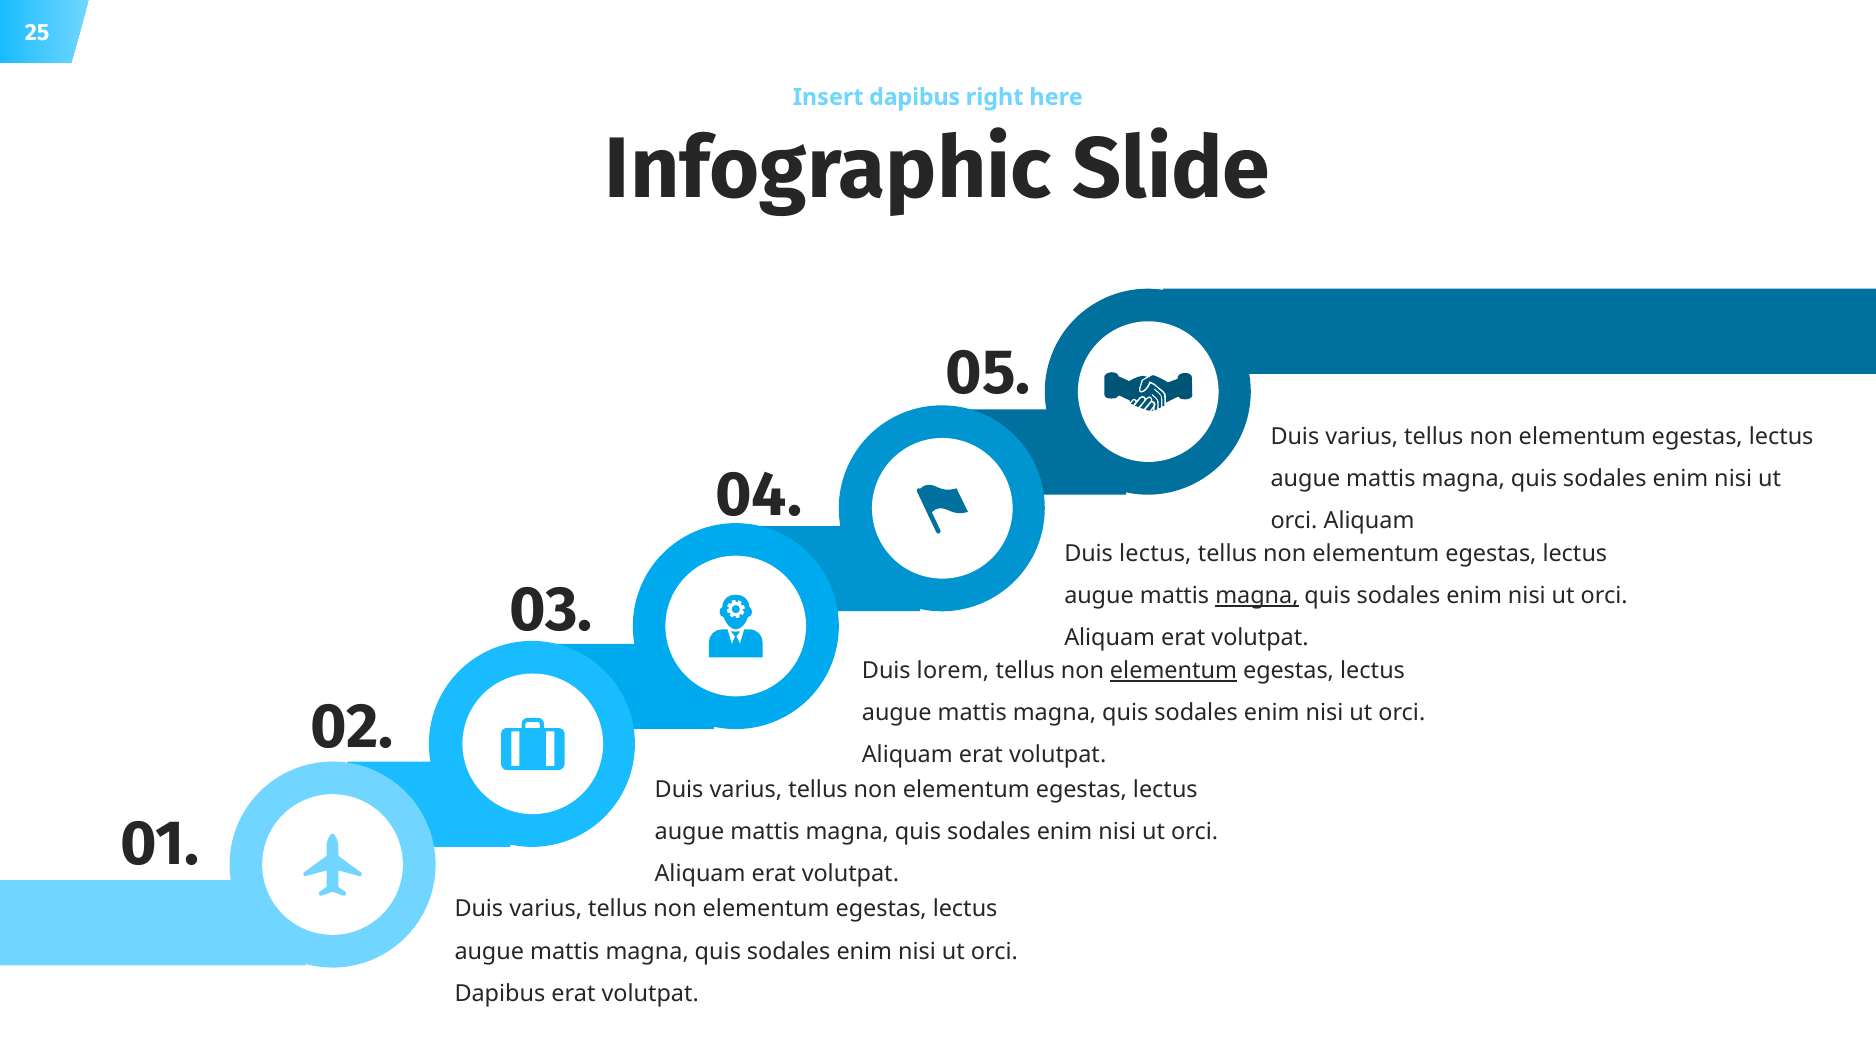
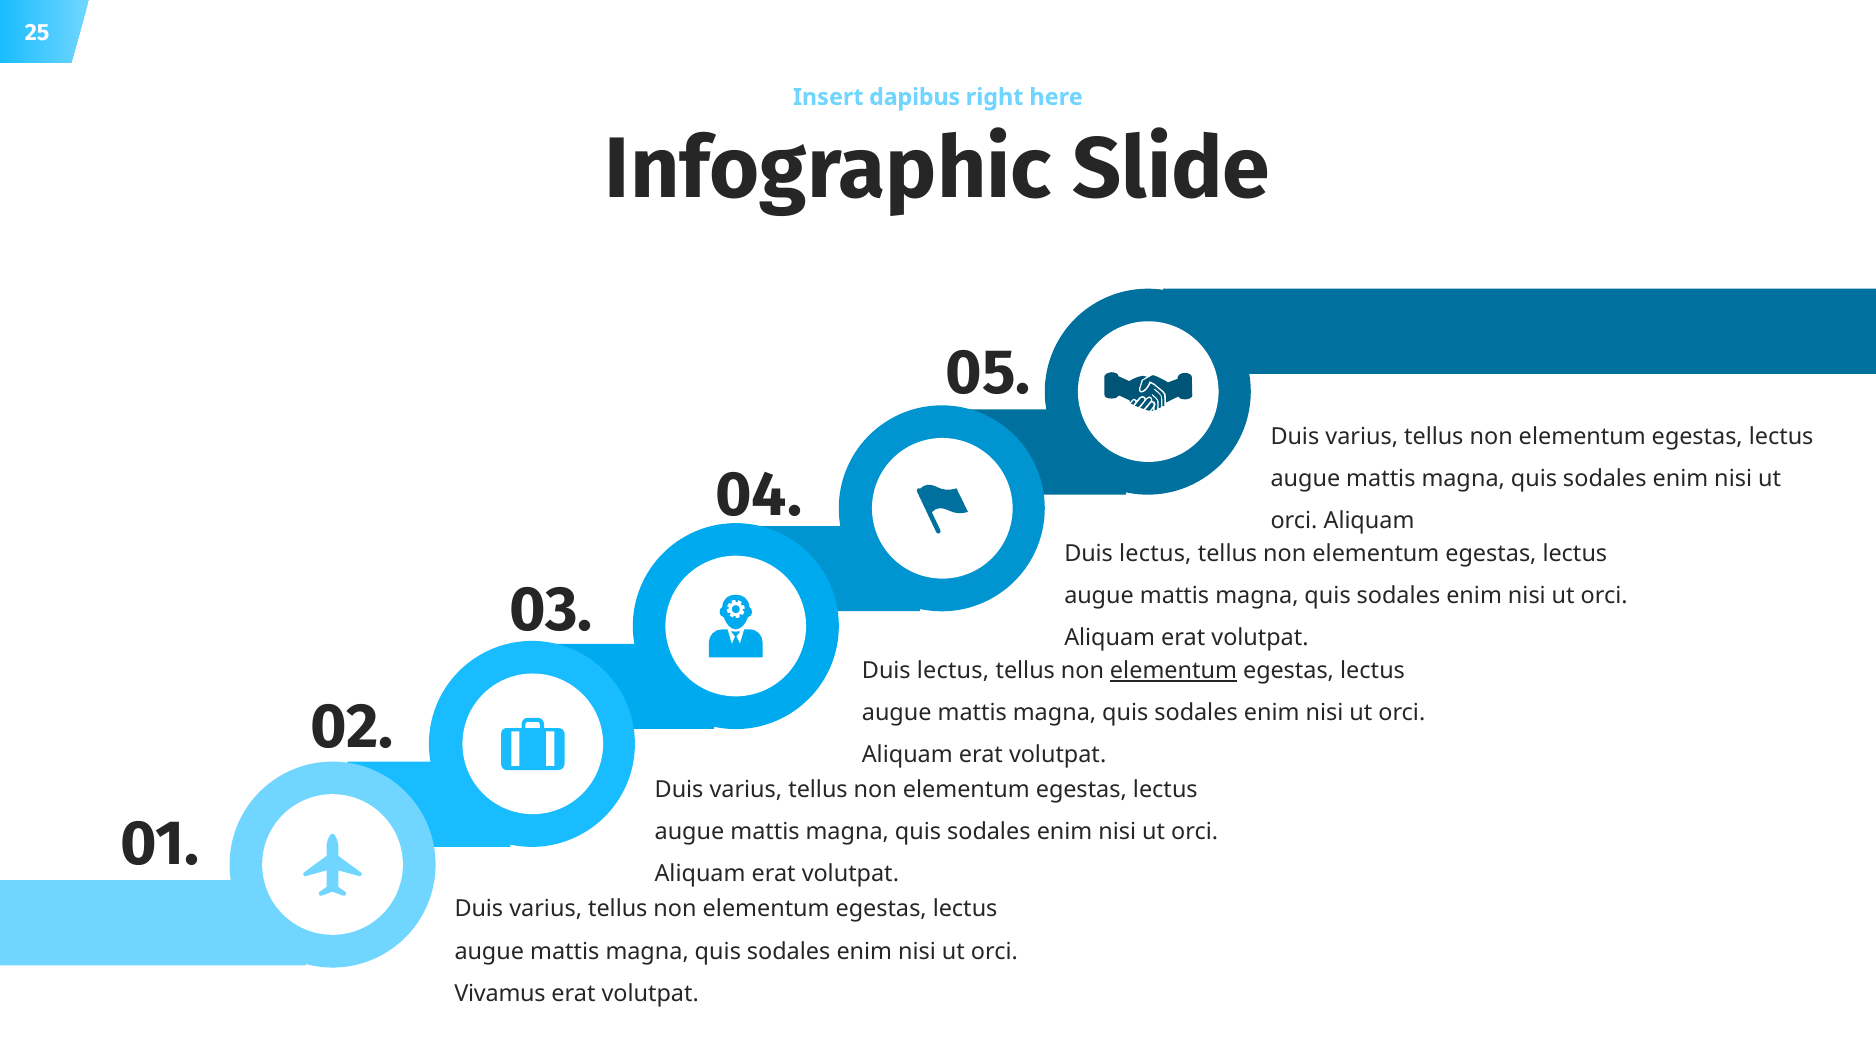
magna at (1257, 596) underline: present -> none
lorem at (953, 671): lorem -> lectus
Dapibus at (500, 994): Dapibus -> Vivamus
